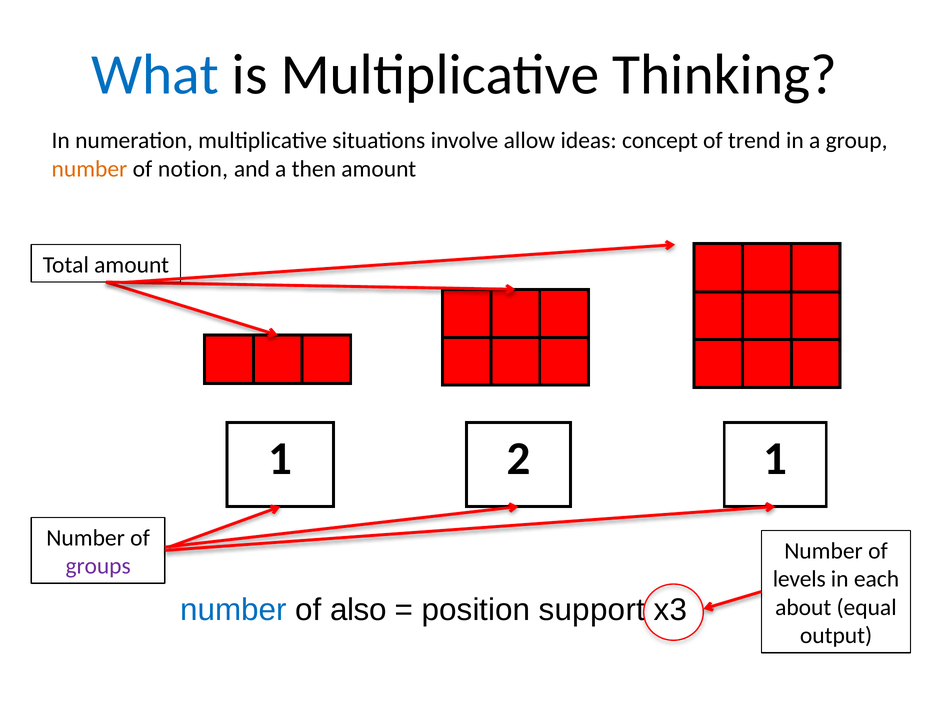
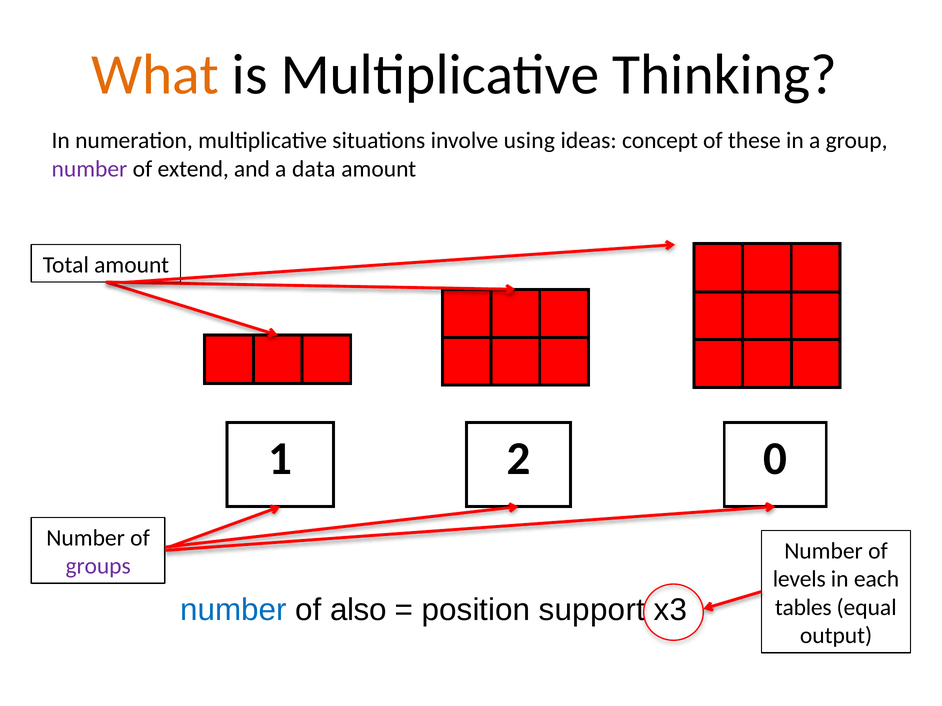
What colour: blue -> orange
allow: allow -> using
trend: trend -> these
number at (89, 169) colour: orange -> purple
notion: notion -> extend
then: then -> data
2 1: 1 -> 0
about: about -> tables
